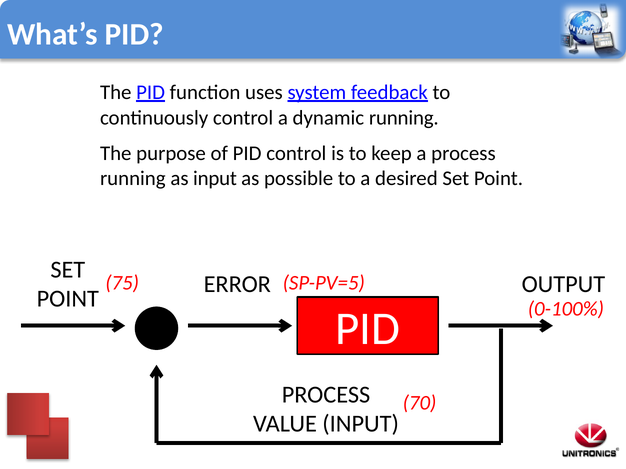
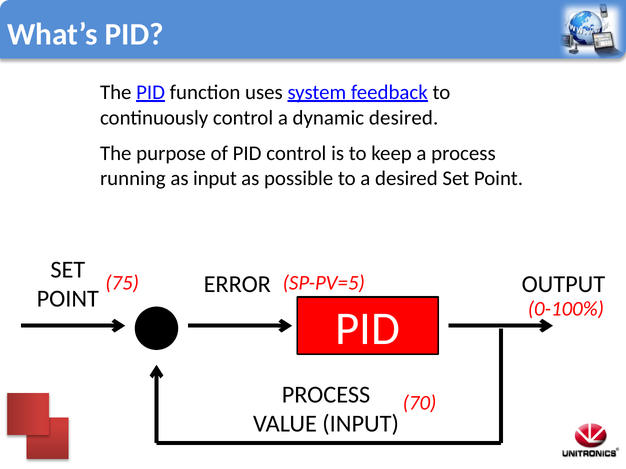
dynamic running: running -> desired
